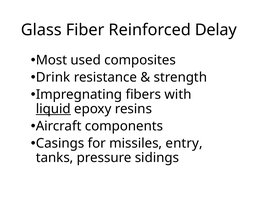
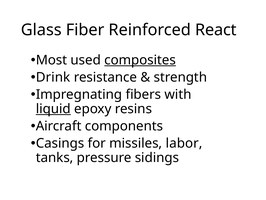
Delay: Delay -> React
composites underline: none -> present
entry: entry -> labor
